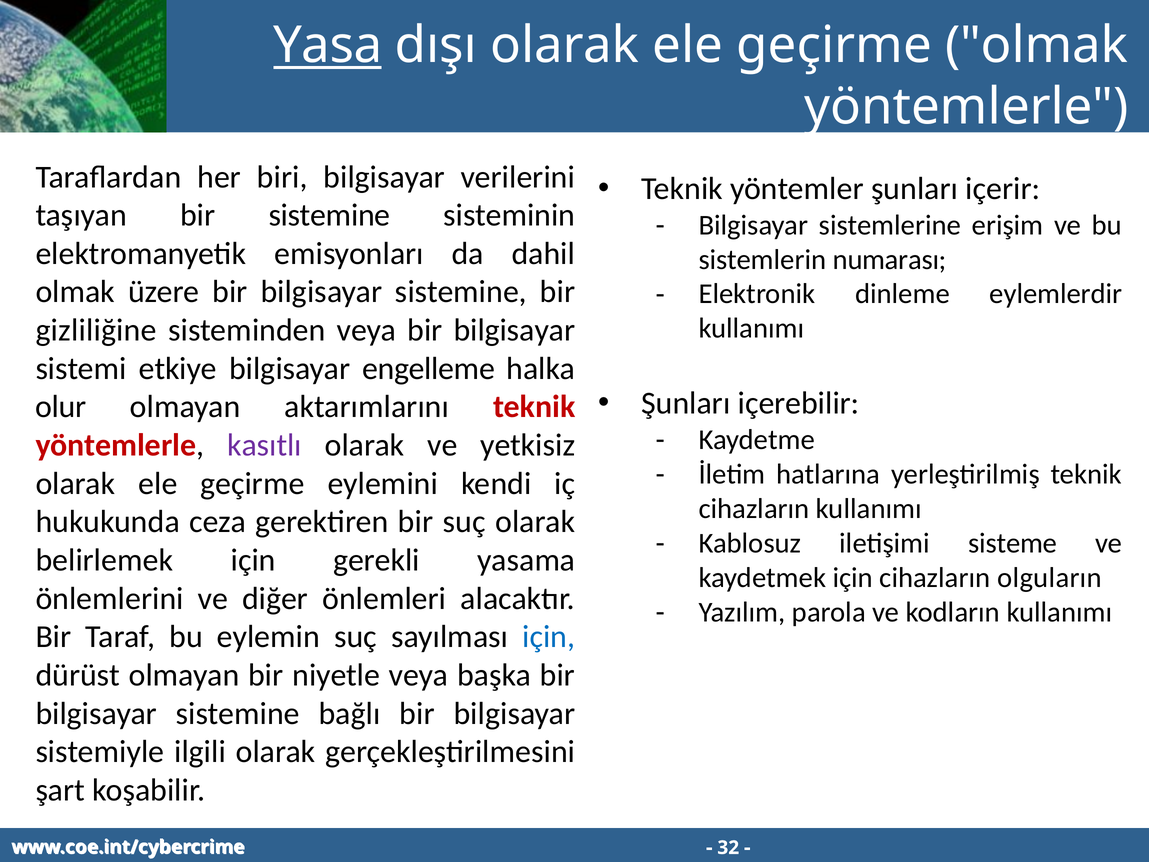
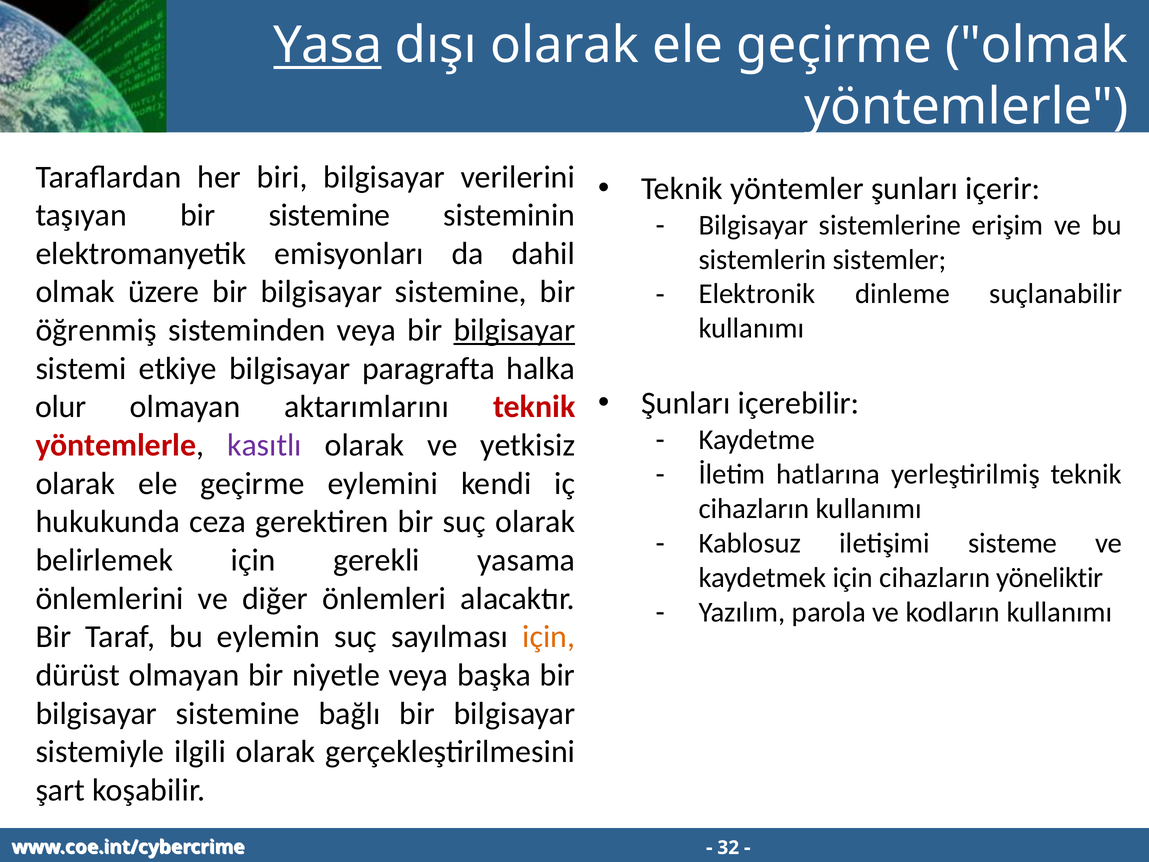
numarası: numarası -> sistemler
eylemlerdir: eylemlerdir -> suçlanabilir
gizliliğine: gizliliğine -> öğrenmiş
bilgisayar at (514, 330) underline: none -> present
engelleme: engelleme -> paragrafta
olguların: olguların -> yöneliktir
için at (549, 637) colour: blue -> orange
